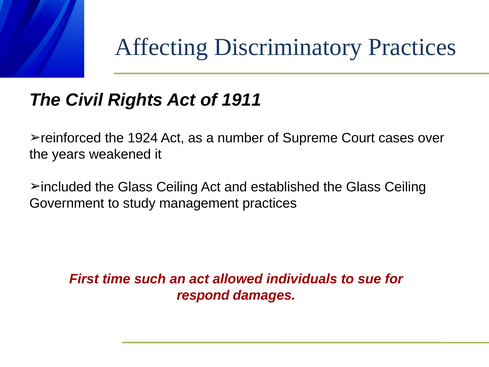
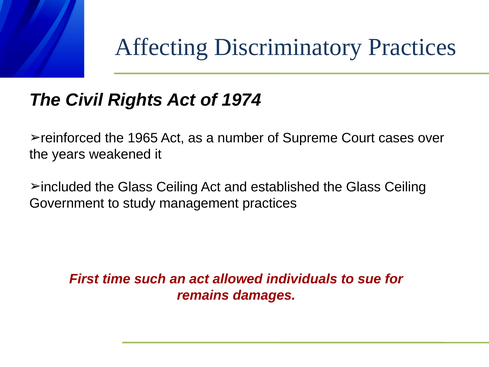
1911: 1911 -> 1974
1924: 1924 -> 1965
respond: respond -> remains
